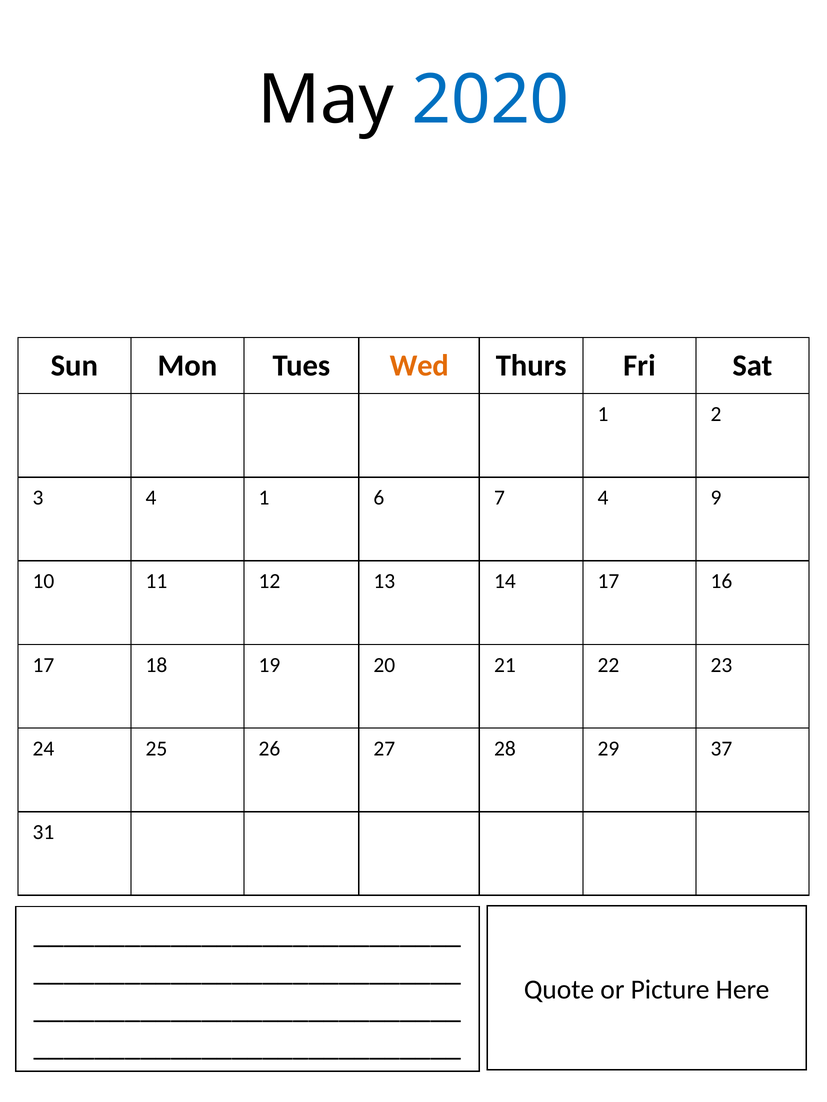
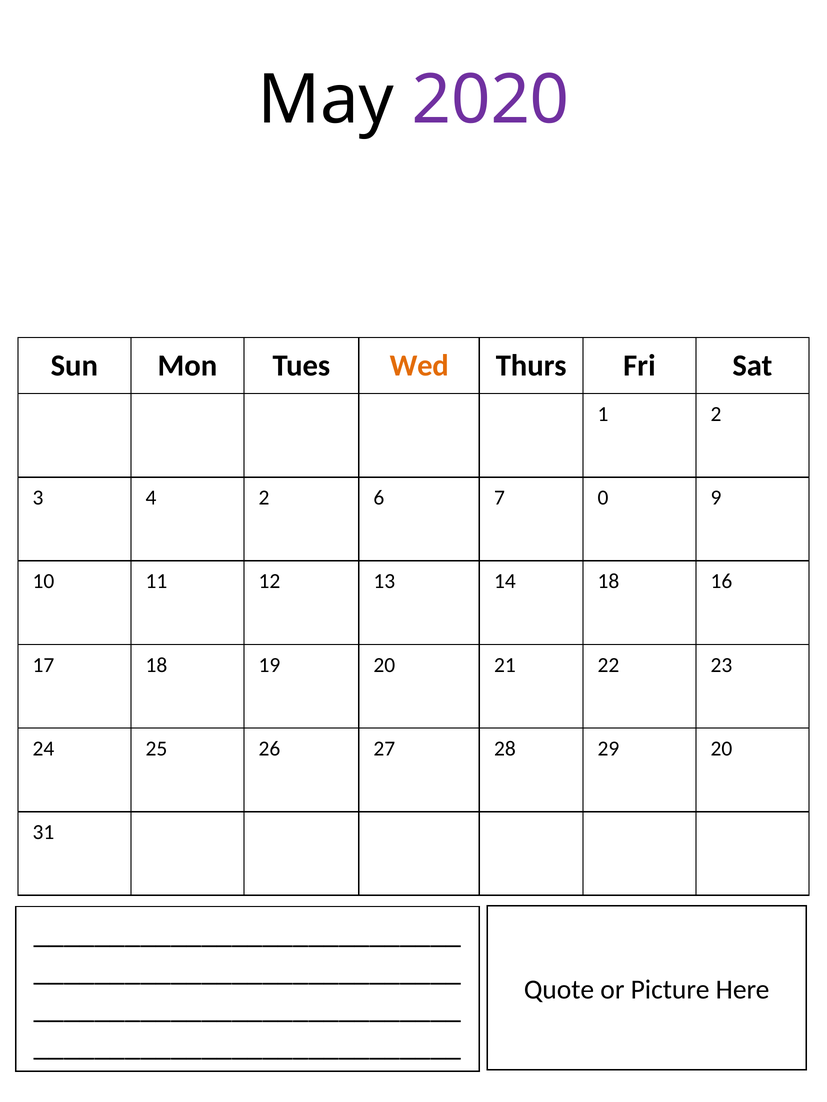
2020 colour: blue -> purple
4 1: 1 -> 2
7 4: 4 -> 0
14 17: 17 -> 18
29 37: 37 -> 20
